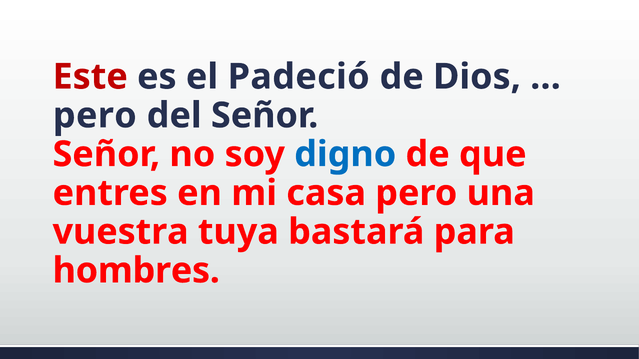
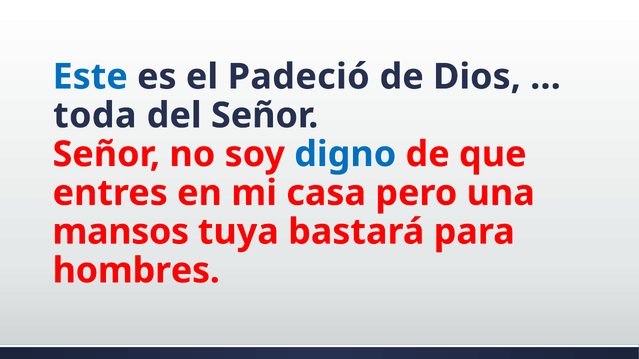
Este colour: red -> blue
pero at (95, 116): pero -> toda
vuestra: vuestra -> mansos
